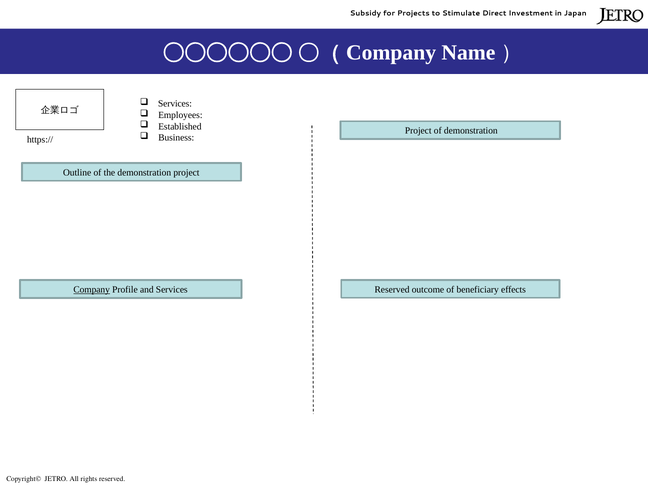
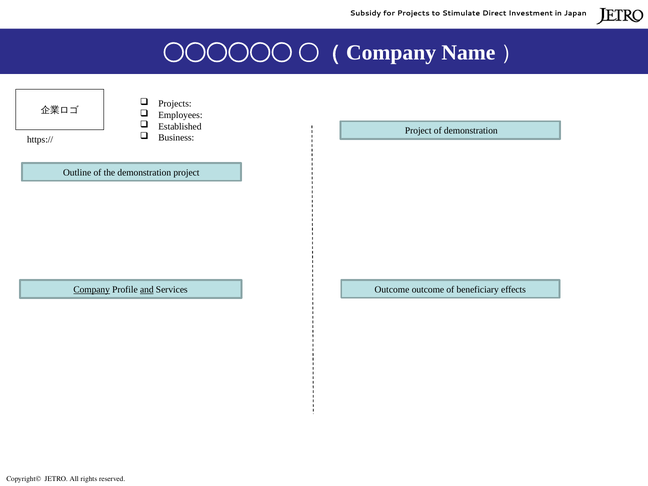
Services at (175, 104): Services -> Projects
Reserved at (392, 290): Reserved -> Outcome
and underline: none -> present
